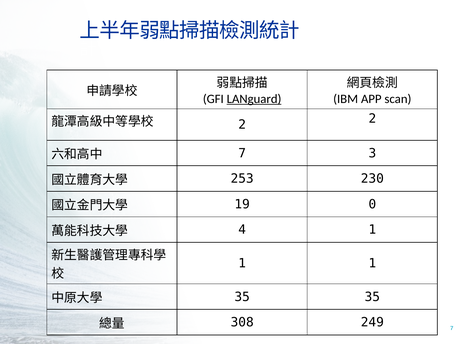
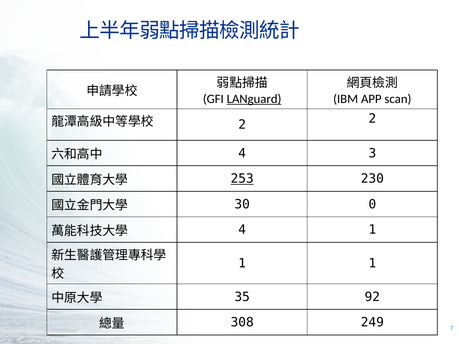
7 at (242, 153): 7 -> 4
253 underline: none -> present
19: 19 -> 30
35 35: 35 -> 92
